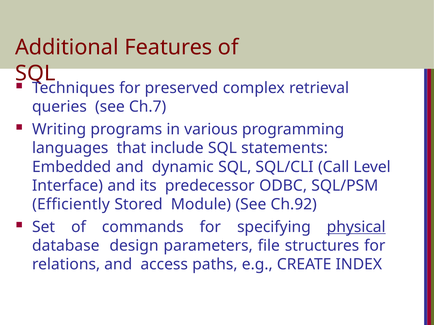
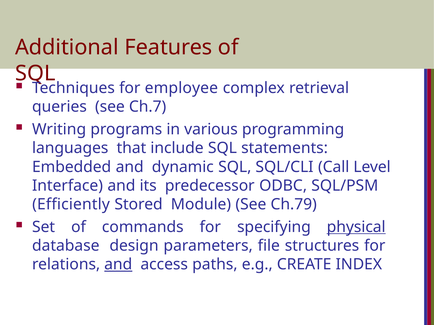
preserved: preserved -> employee
Ch.92: Ch.92 -> Ch.79
and at (118, 265) underline: none -> present
